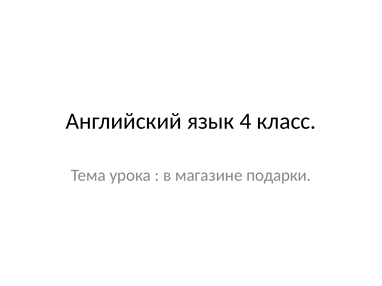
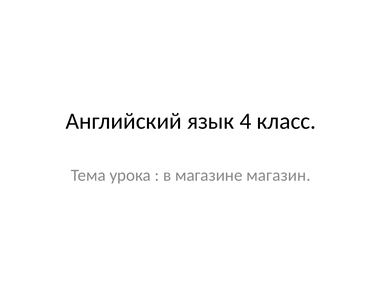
подарки: подарки -> магазин
